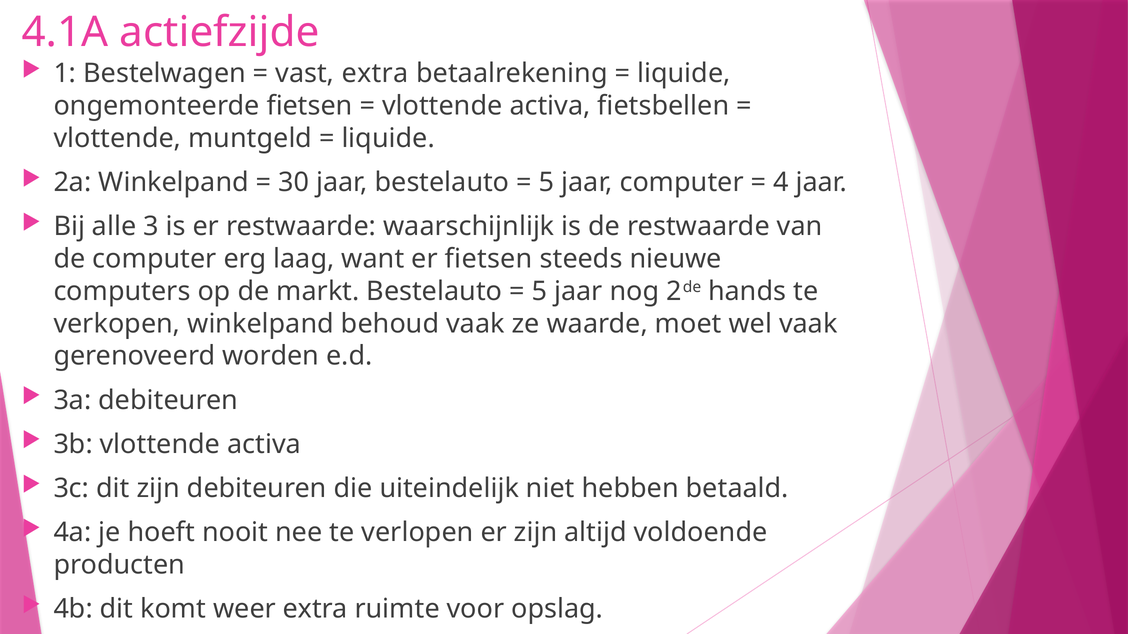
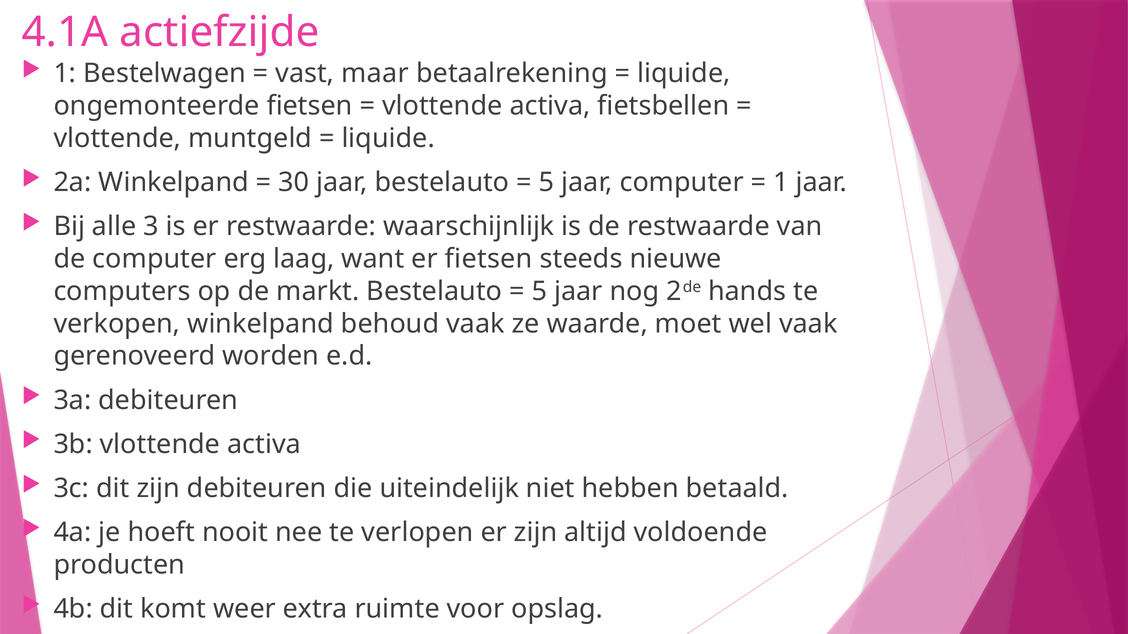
vast extra: extra -> maar
4 at (781, 182): 4 -> 1
